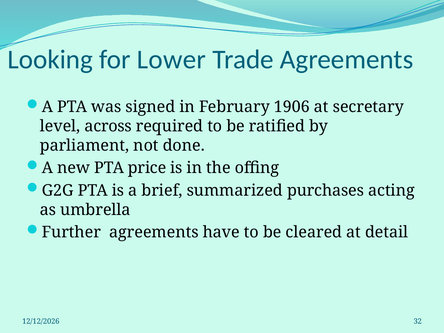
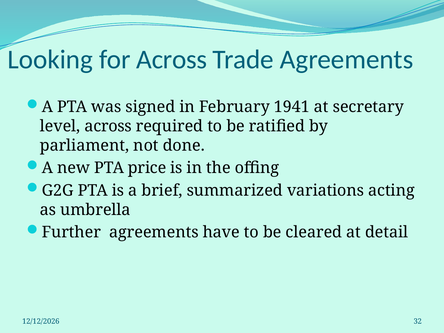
for Lower: Lower -> Across
1906: 1906 -> 1941
purchases: purchases -> variations
